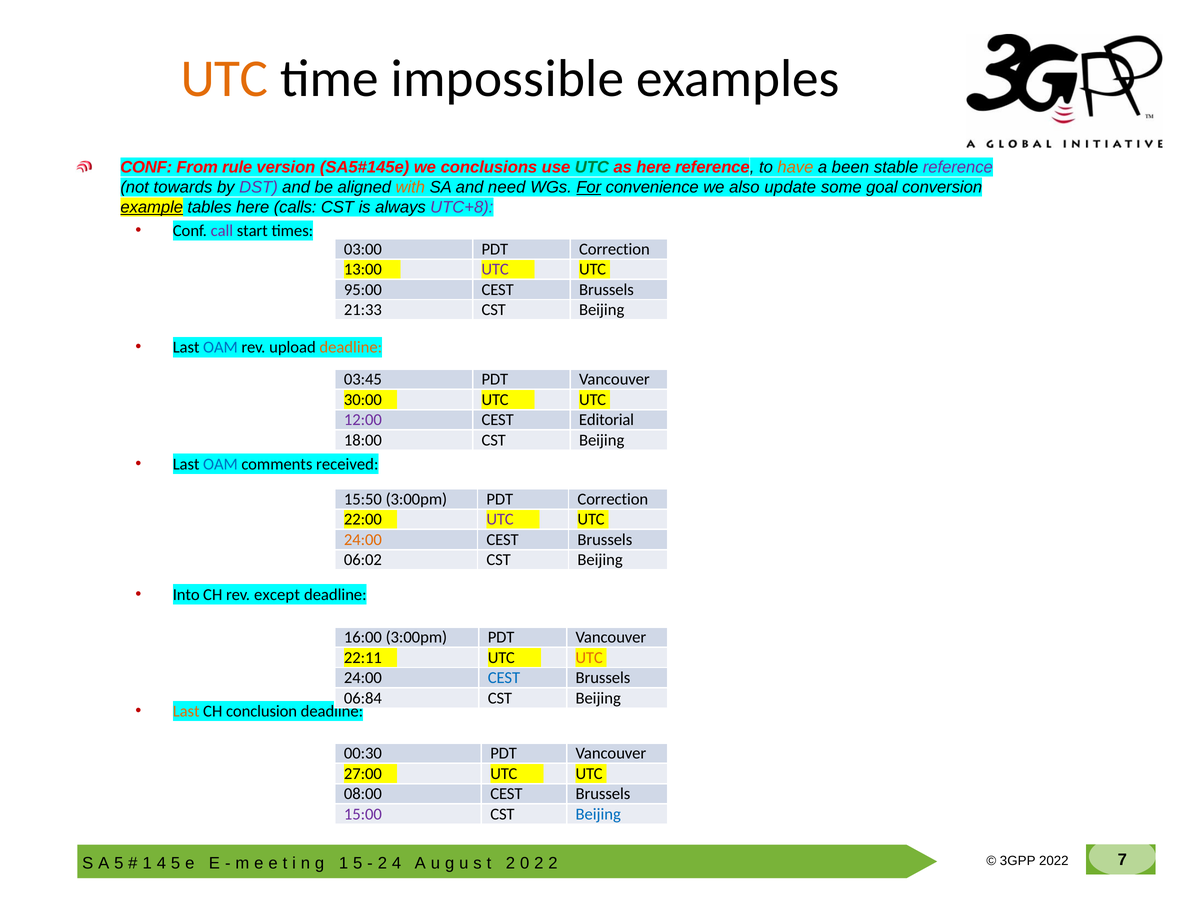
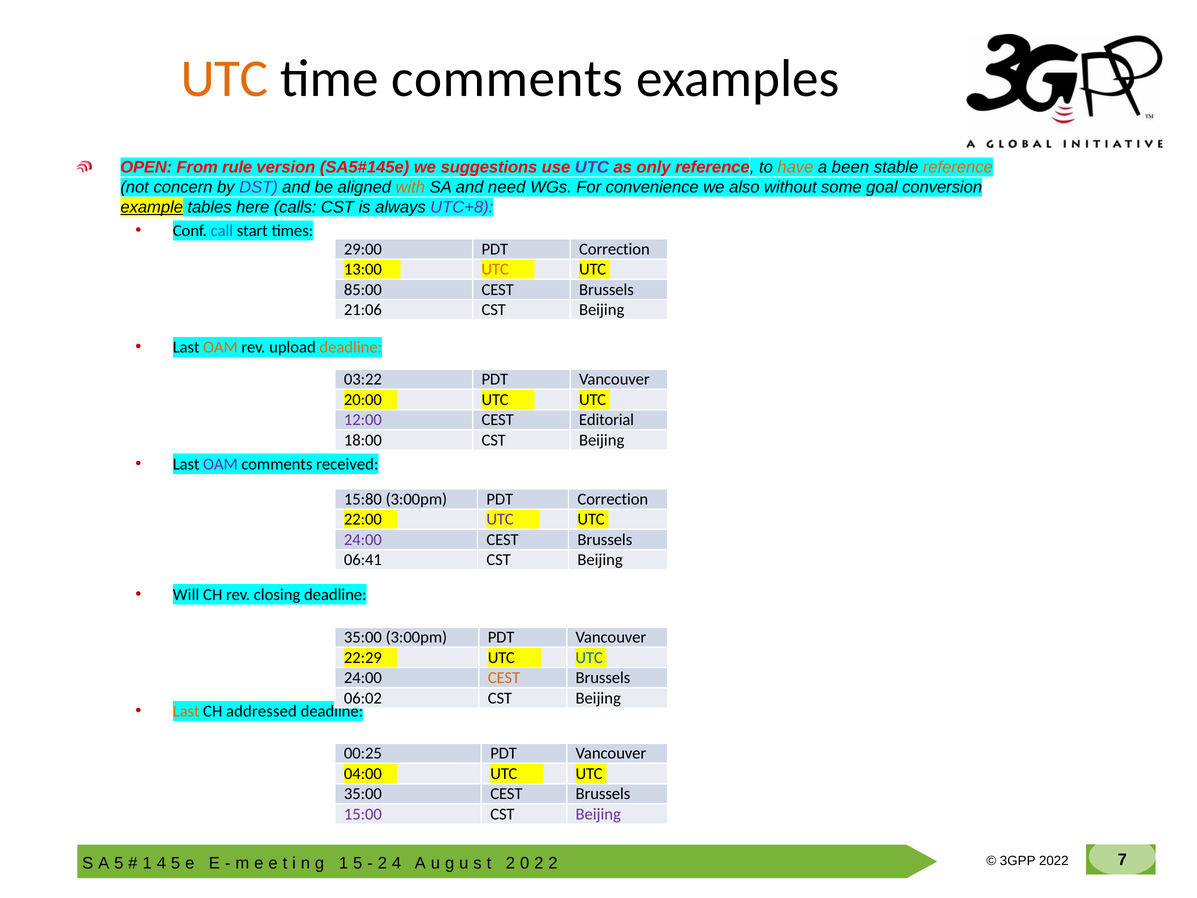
time impossible: impossible -> comments
CONF at (146, 167): CONF -> OPEN
conclusions: conclusions -> suggestions
UTC at (592, 167) colour: green -> purple
as here: here -> only
reference at (958, 167) colour: purple -> orange
towards: towards -> concern
For underline: present -> none
update: update -> without
call colour: purple -> blue
03:00: 03:00 -> 29:00
UTC at (495, 269) colour: purple -> orange
95:00: 95:00 -> 85:00
21:33: 21:33 -> 21:06
OAM at (220, 347) colour: blue -> orange
03:45: 03:45 -> 03:22
30:00: 30:00 -> 20:00
OAM at (220, 464) colour: blue -> purple
15:50: 15:50 -> 15:80
24:00 at (363, 540) colour: orange -> purple
06:02: 06:02 -> 06:41
Into: Into -> Will
except: except -> closing
16:00 at (363, 637): 16:00 -> 35:00
22:11: 22:11 -> 22:29
UTC at (589, 657) colour: orange -> blue
CEST at (504, 678) colour: blue -> orange
06:84: 06:84 -> 06:02
conclusion: conclusion -> addressed
00:30: 00:30 -> 00:25
27:00: 27:00 -> 04:00
08:00 at (363, 794): 08:00 -> 35:00
Beijing at (598, 814) colour: blue -> purple
